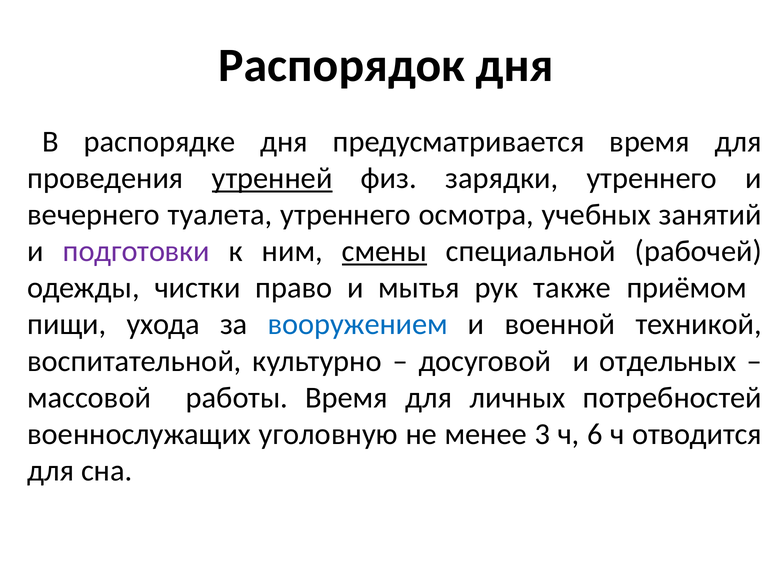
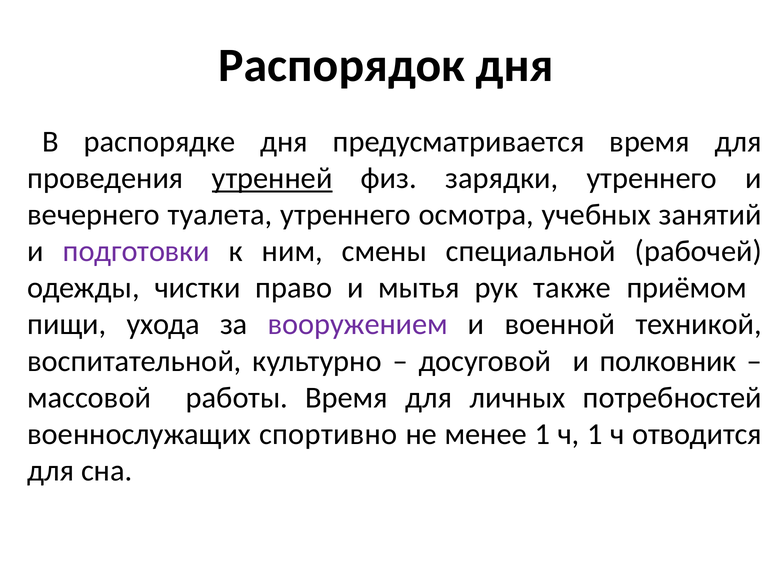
смены underline: present -> none
вооружением colour: blue -> purple
отдельных: отдельных -> полковник
уголовную: уголовную -> спортивно
менее 3: 3 -> 1
ч 6: 6 -> 1
